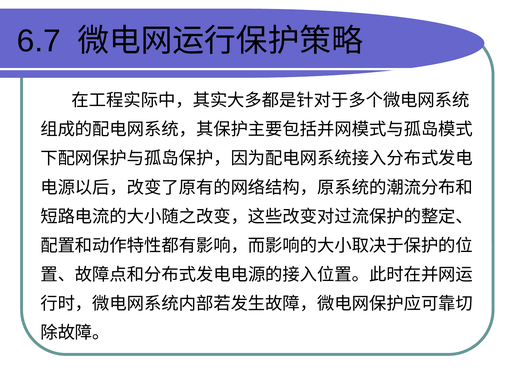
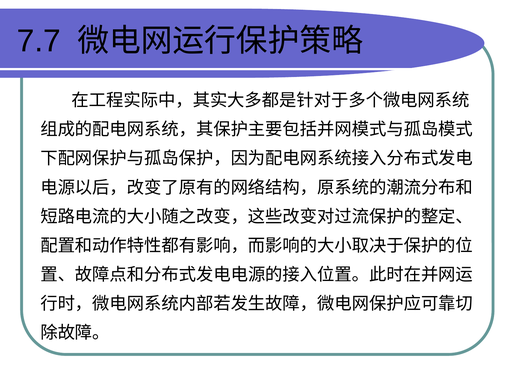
6.7: 6.7 -> 7.7
